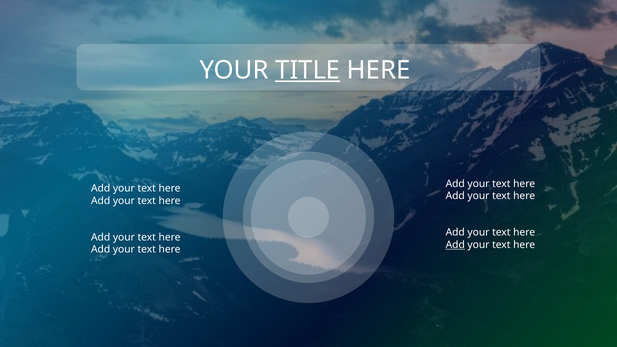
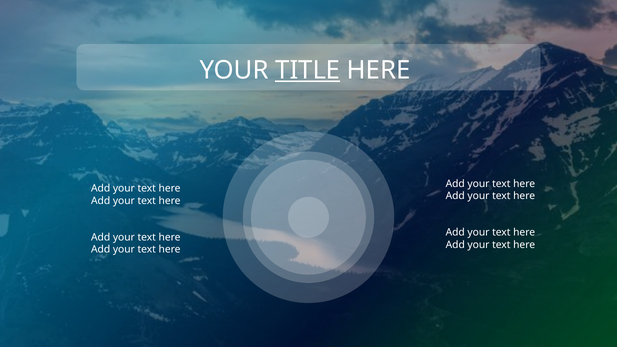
Add at (455, 245) underline: present -> none
